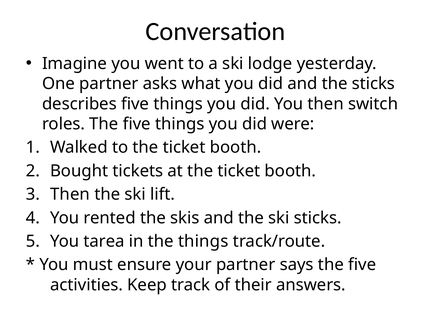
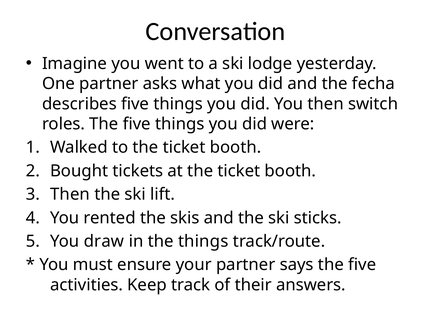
the sticks: sticks -> fecha
tarea: tarea -> draw
